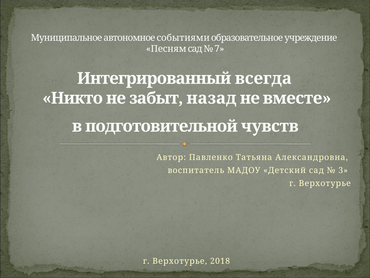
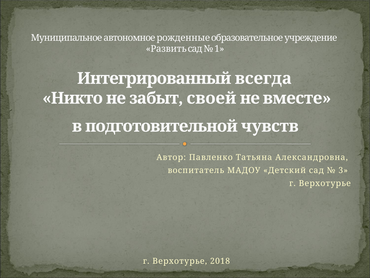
событиями: событиями -> рожденные
Песням: Песням -> Развить
7: 7 -> 1
назад: назад -> своей
